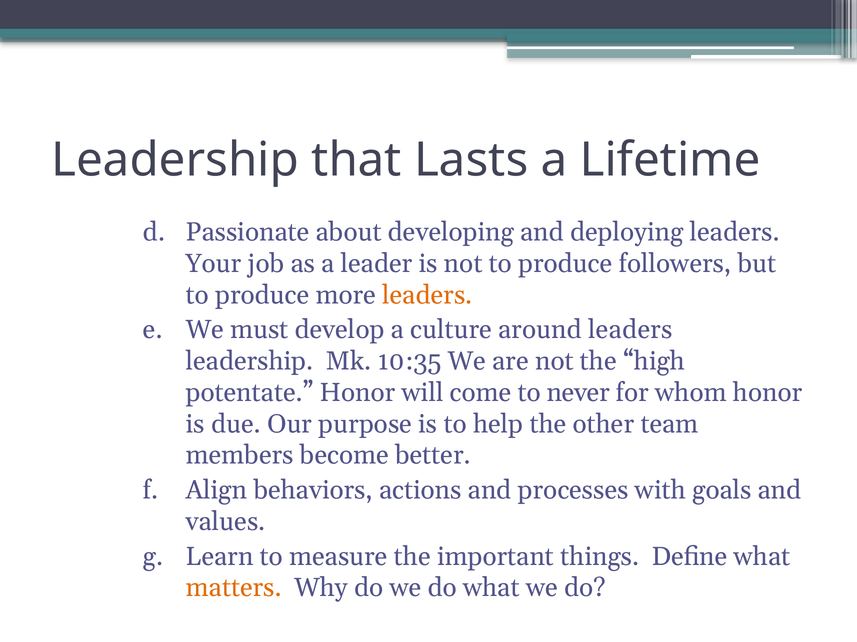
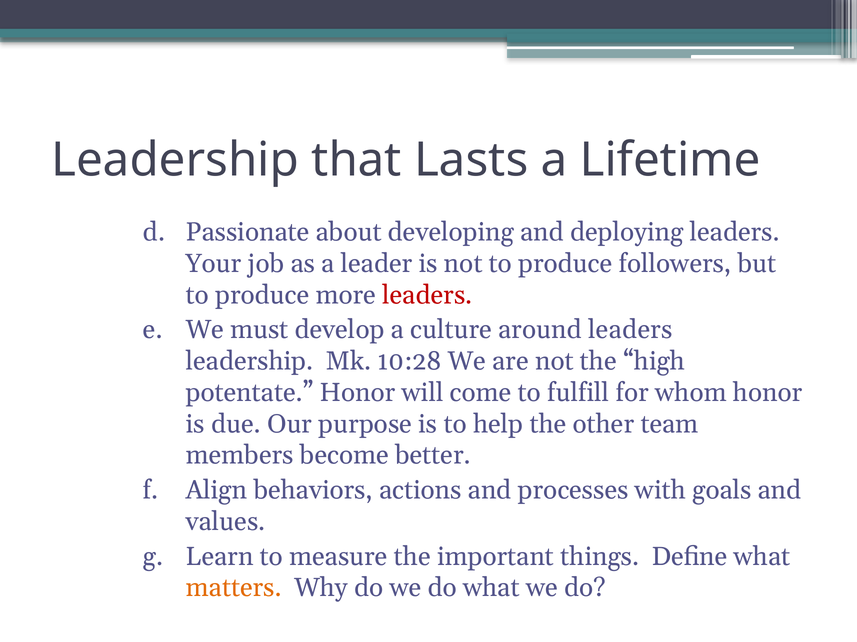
leaders at (427, 295) colour: orange -> red
10:35: 10:35 -> 10:28
never: never -> fulfill
